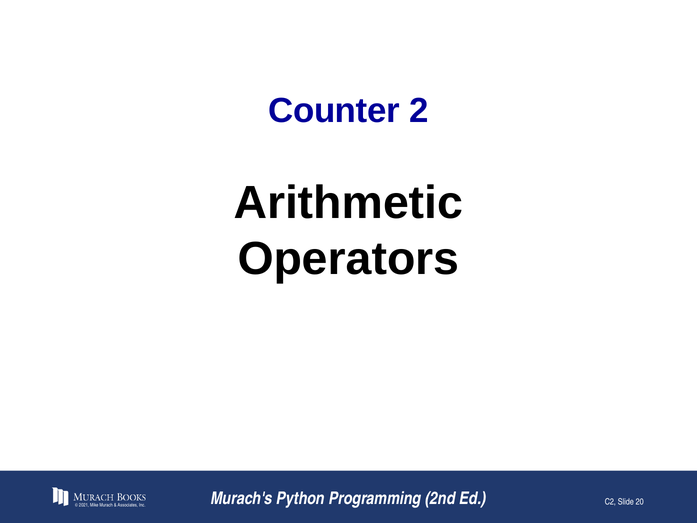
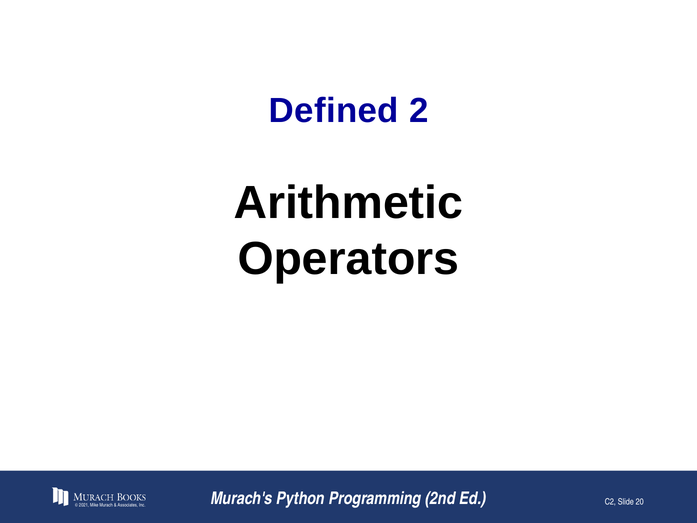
Counter: Counter -> Defined
